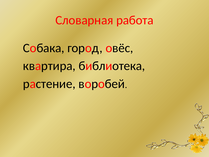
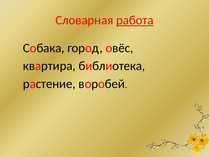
работа underline: none -> present
